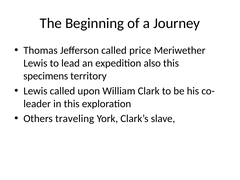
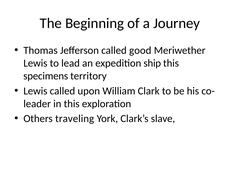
price: price -> good
also: also -> ship
